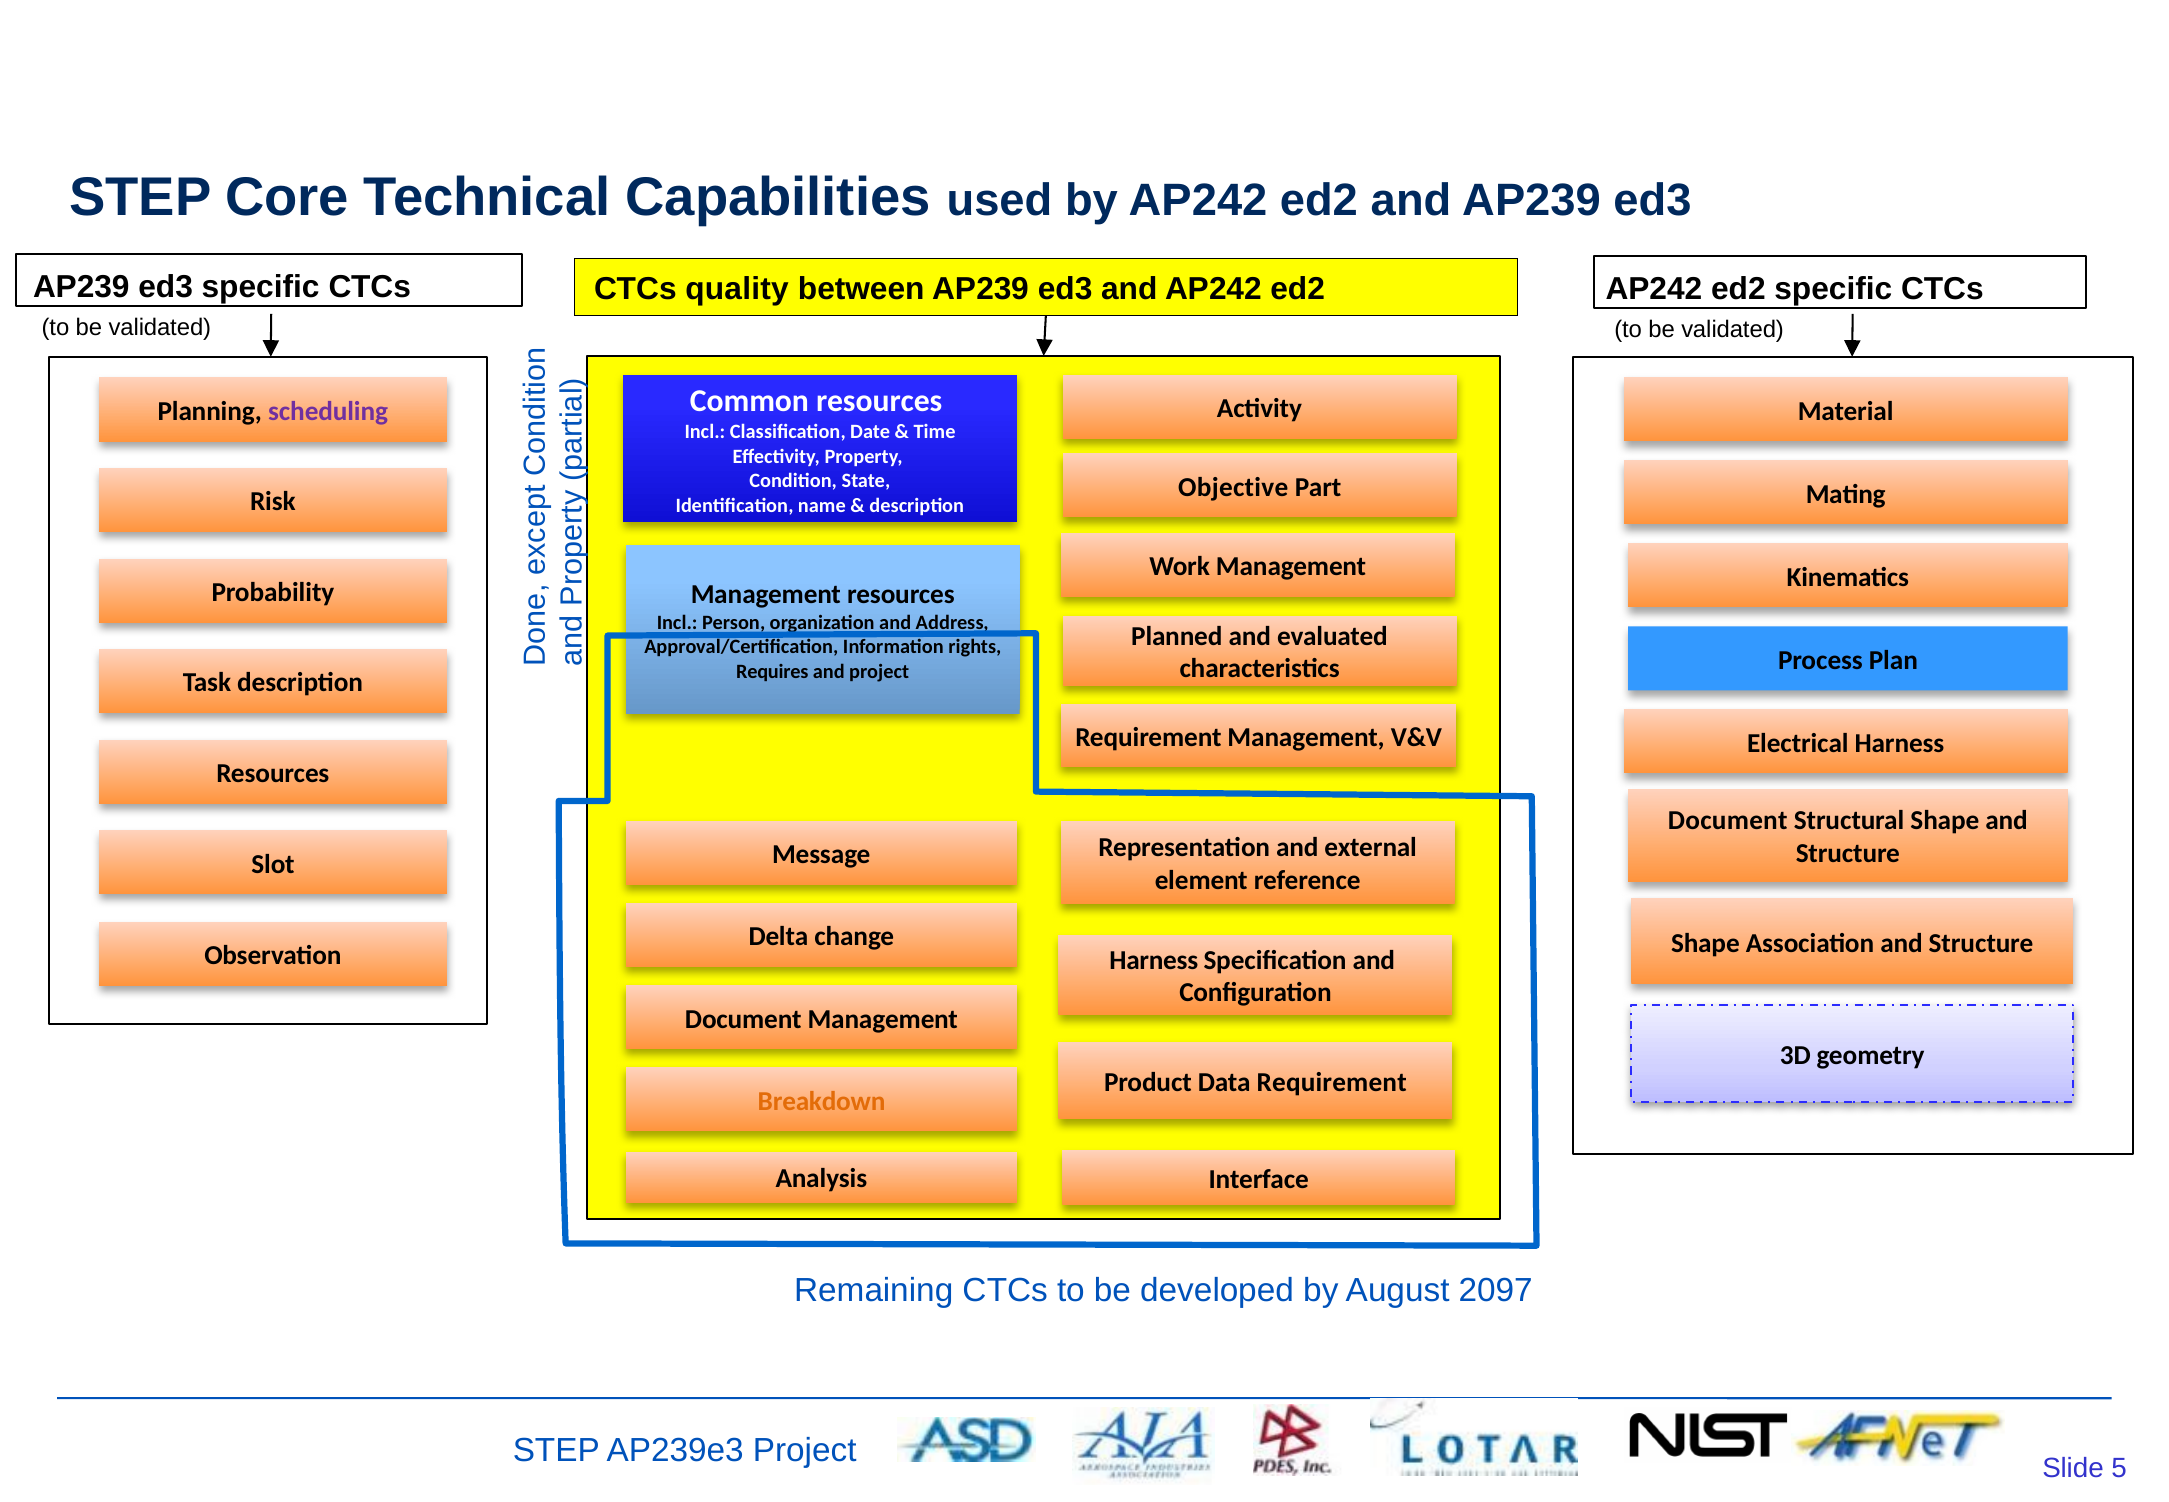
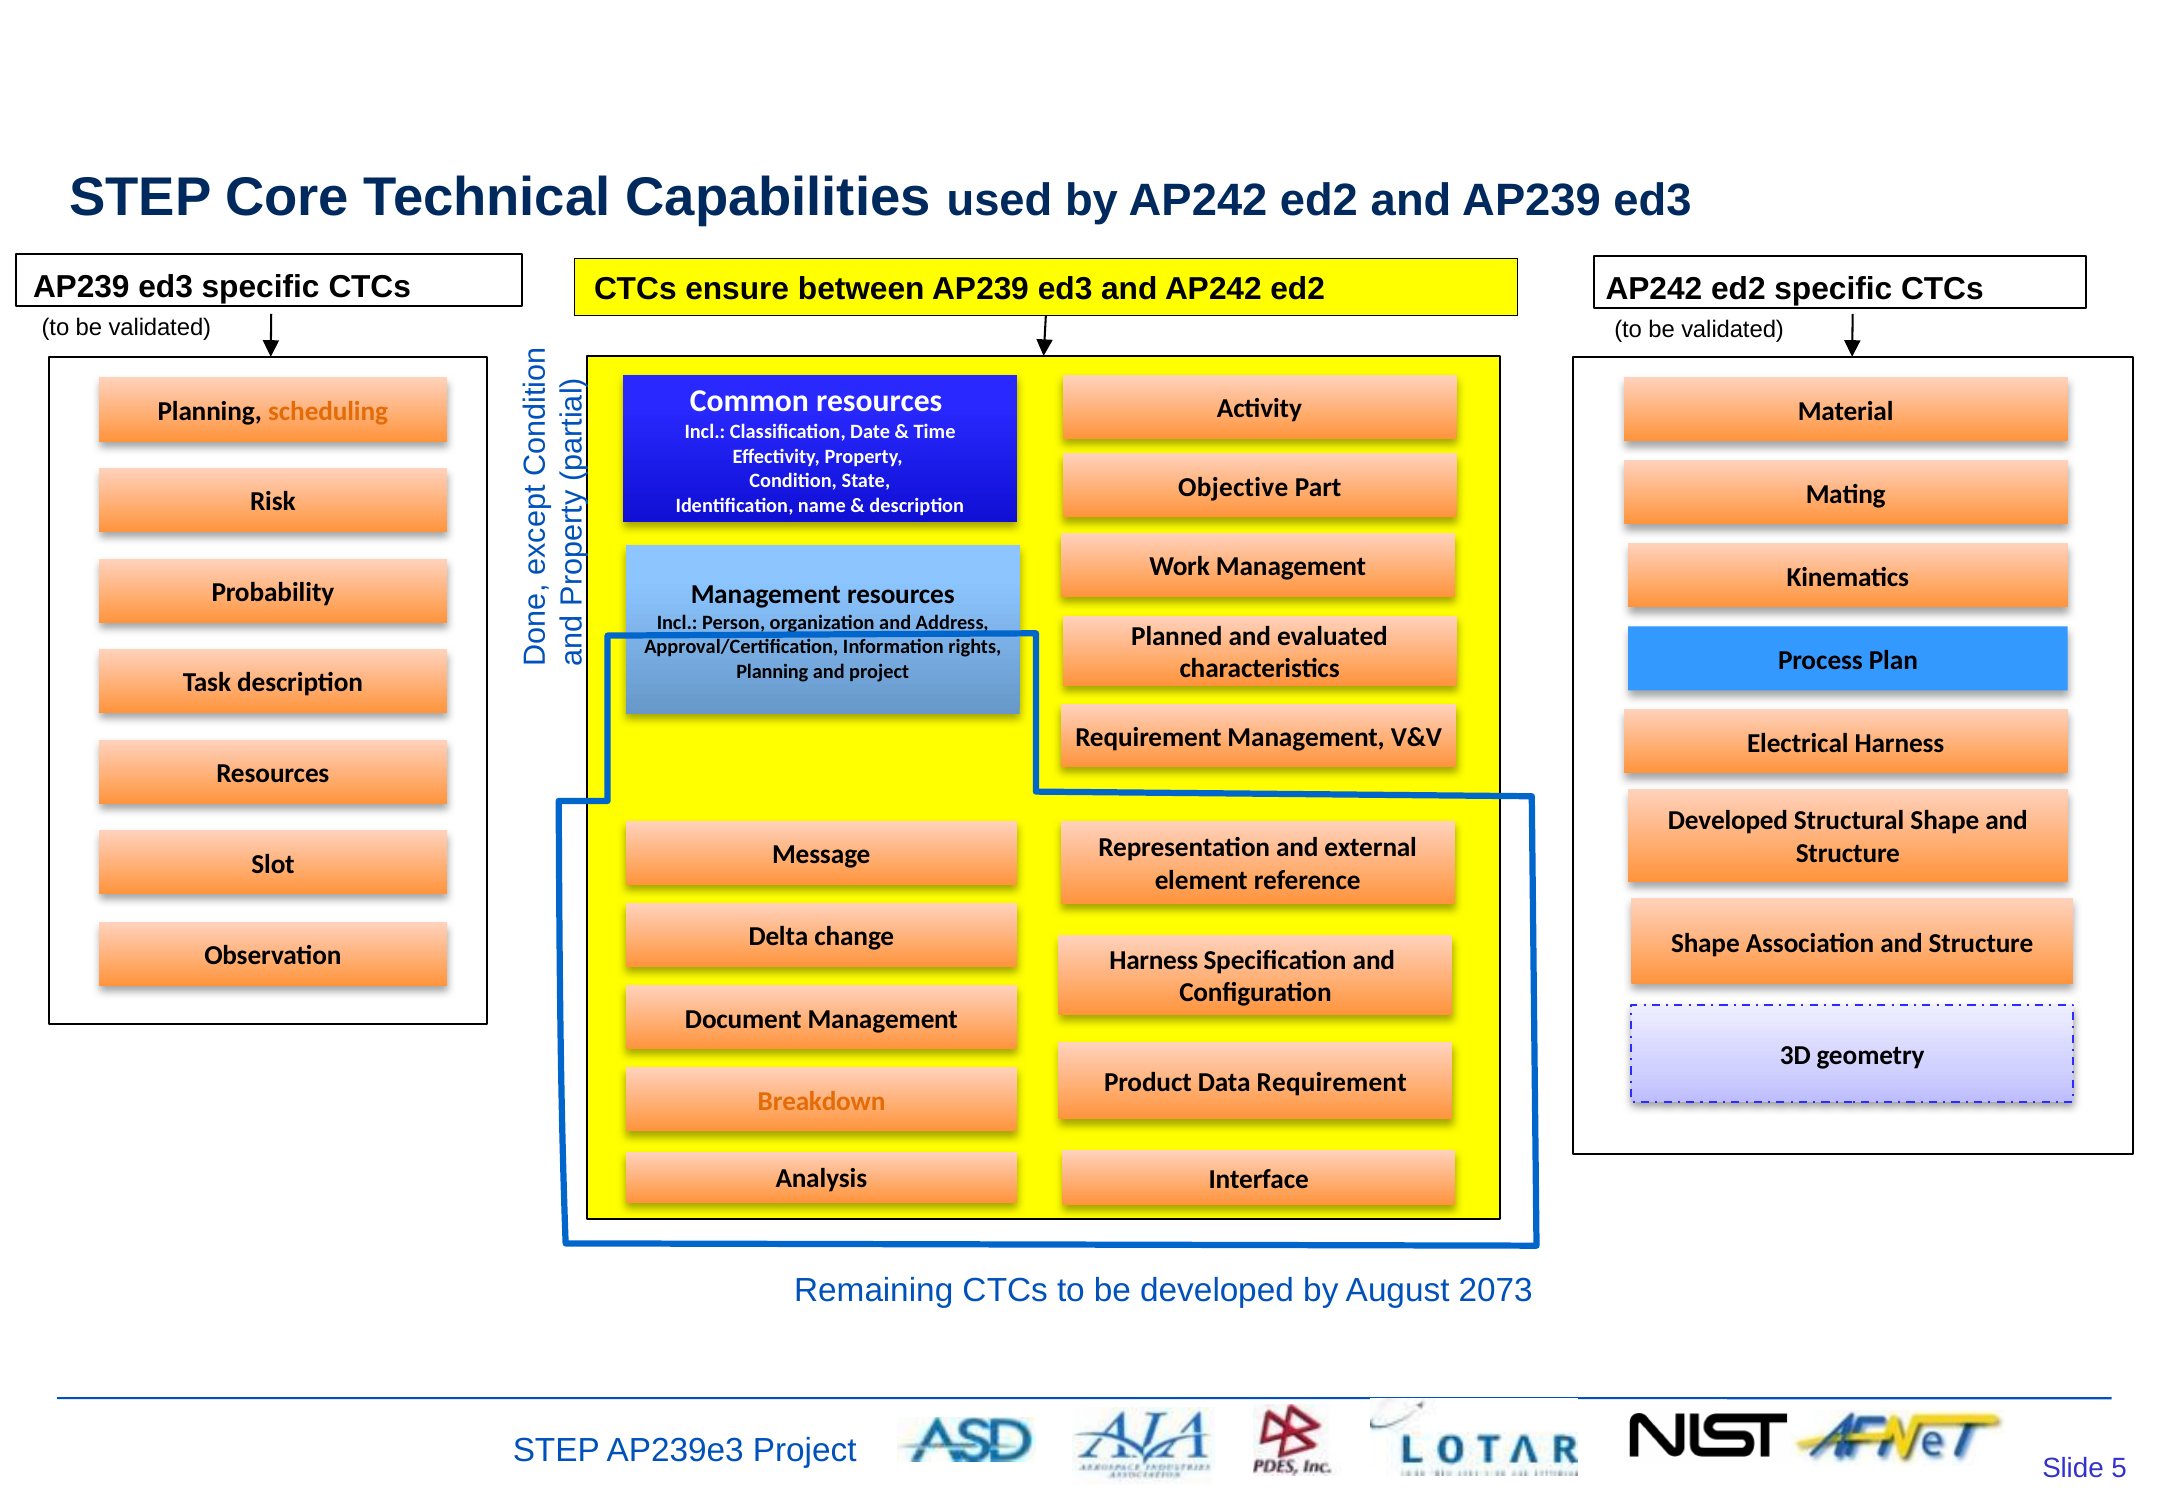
quality: quality -> ensure
scheduling colour: purple -> orange
Requires at (772, 672): Requires -> Planning
Document at (1728, 821): Document -> Developed
2097: 2097 -> 2073
